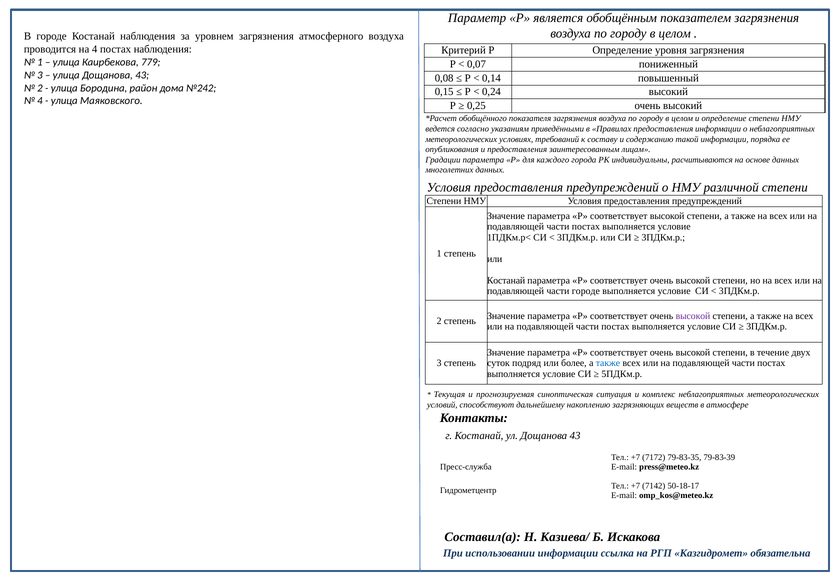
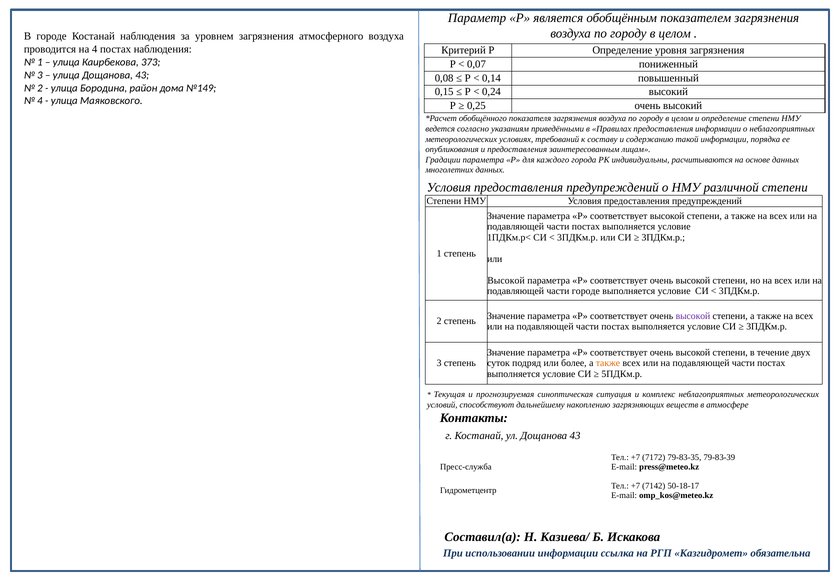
779: 779 -> 373
№242: №242 -> №149
Костанай at (506, 281): Костанай -> Высокой
также at (608, 363) colour: blue -> orange
